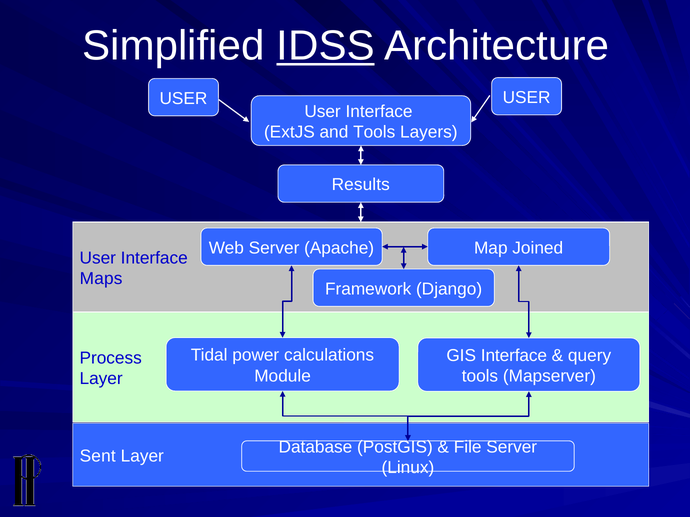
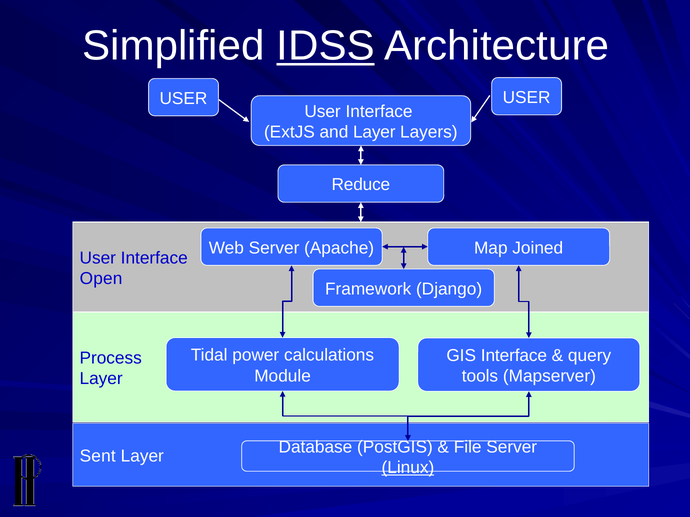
and Tools: Tools -> Layer
Results: Results -> Reduce
Maps: Maps -> Open
Linux underline: none -> present
